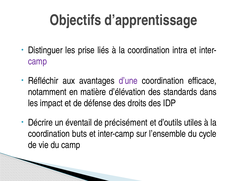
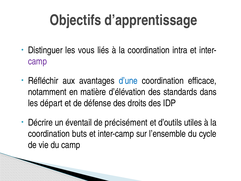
prise: prise -> vous
d’une colour: purple -> blue
impact: impact -> départ
